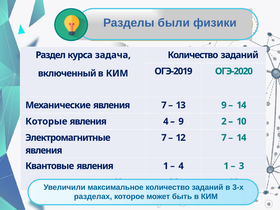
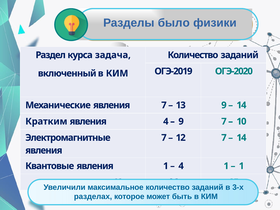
были: были -> было
Которые: Которые -> Кратким
9 2: 2 -> 7
3 at (242, 166): 3 -> 1
